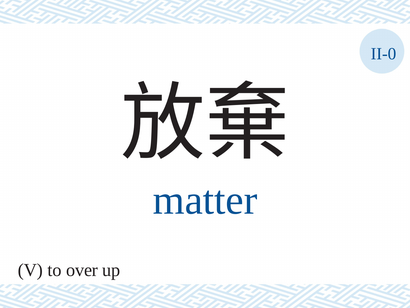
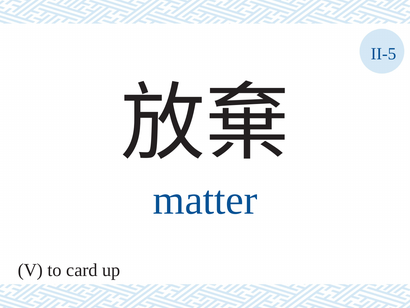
II-0: II-0 -> II-5
over: over -> card
